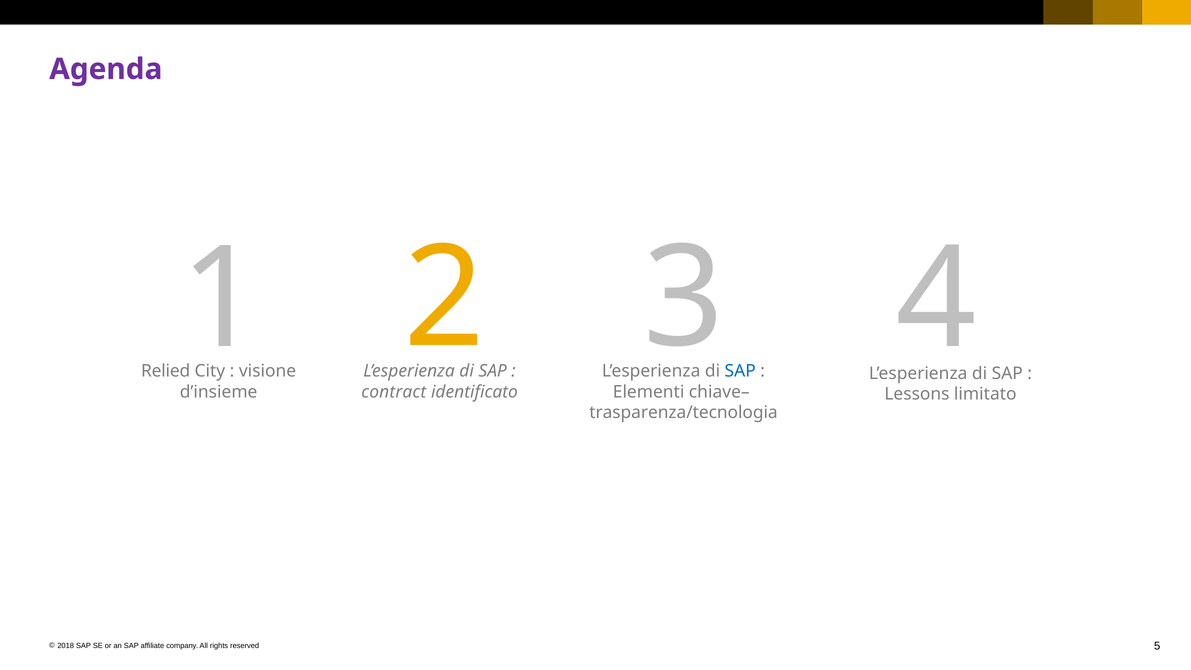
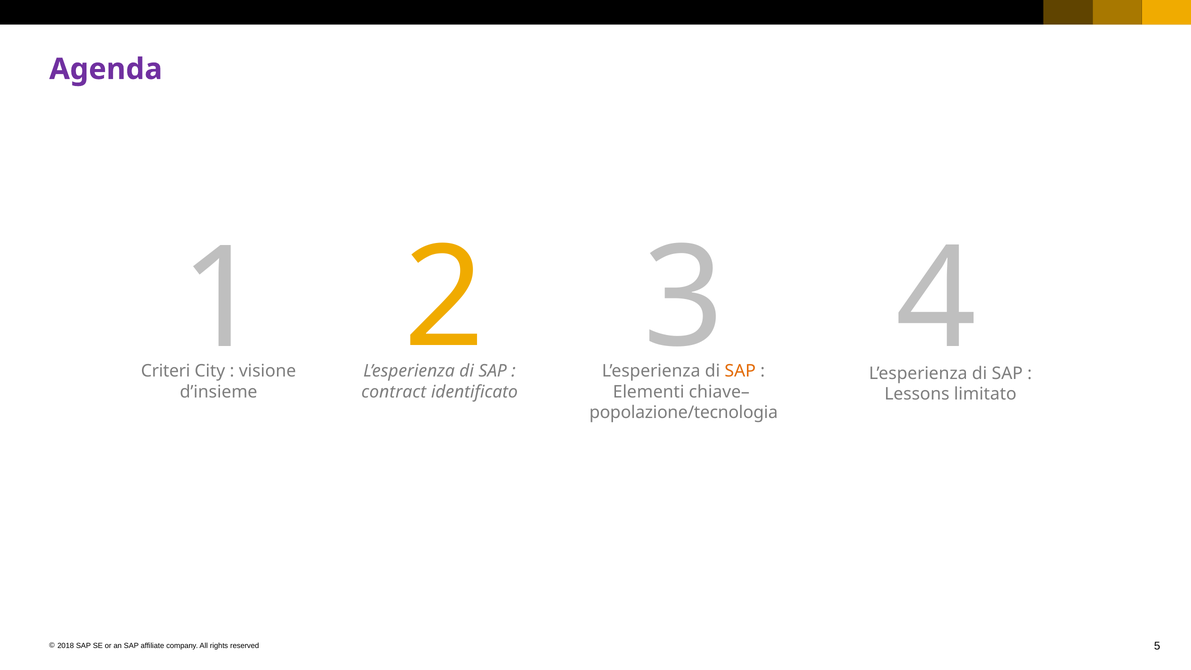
SAP at (740, 371) colour: blue -> orange
Relied: Relied -> Criteri
trasparenza/tecnologia: trasparenza/tecnologia -> popolazione/tecnologia
